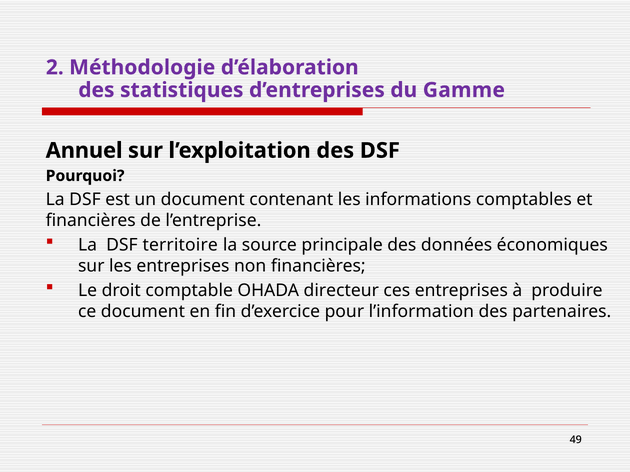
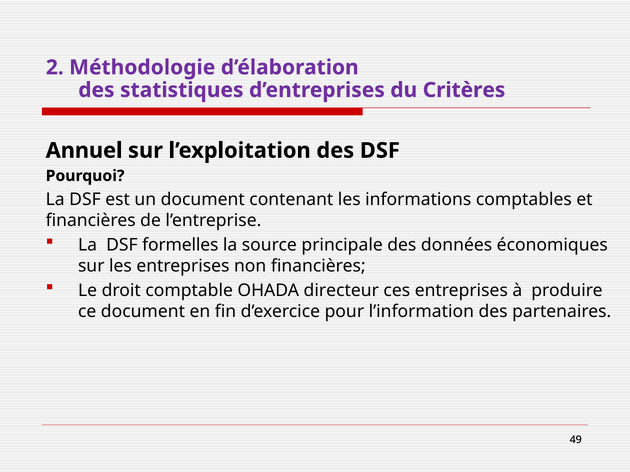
Gamme: Gamme -> Critères
territoire: territoire -> formelles
